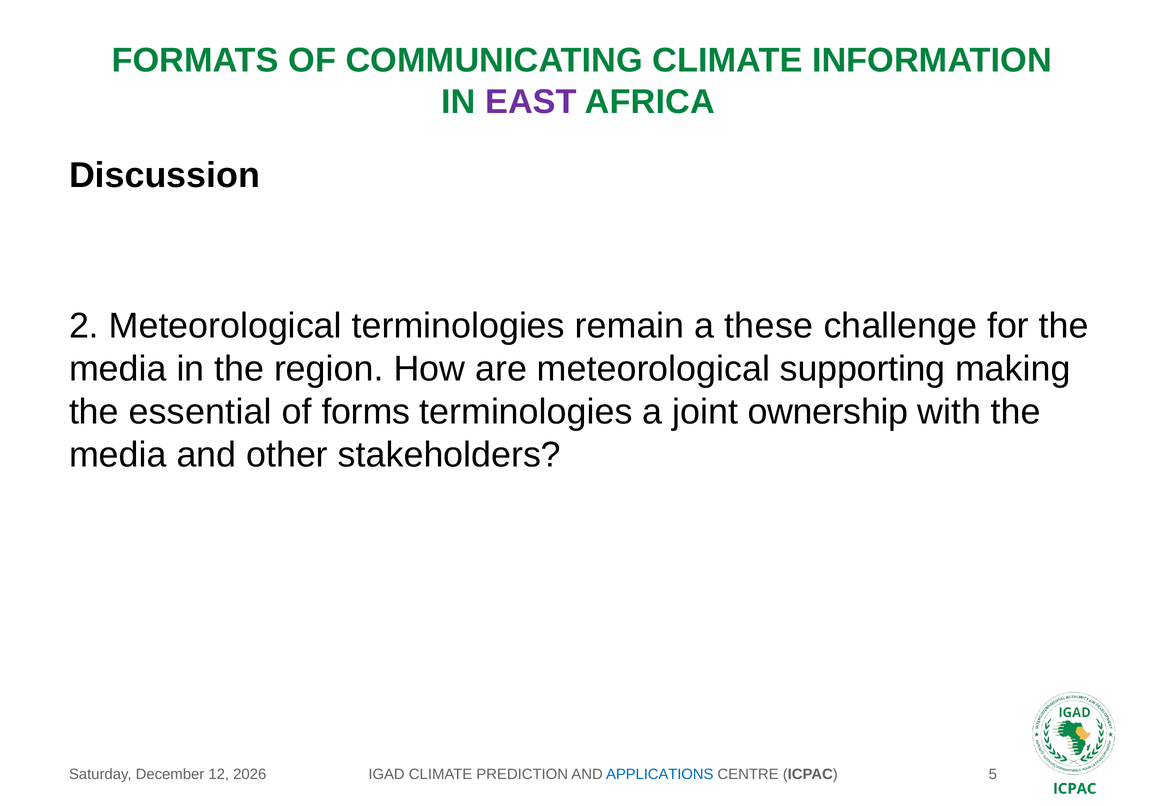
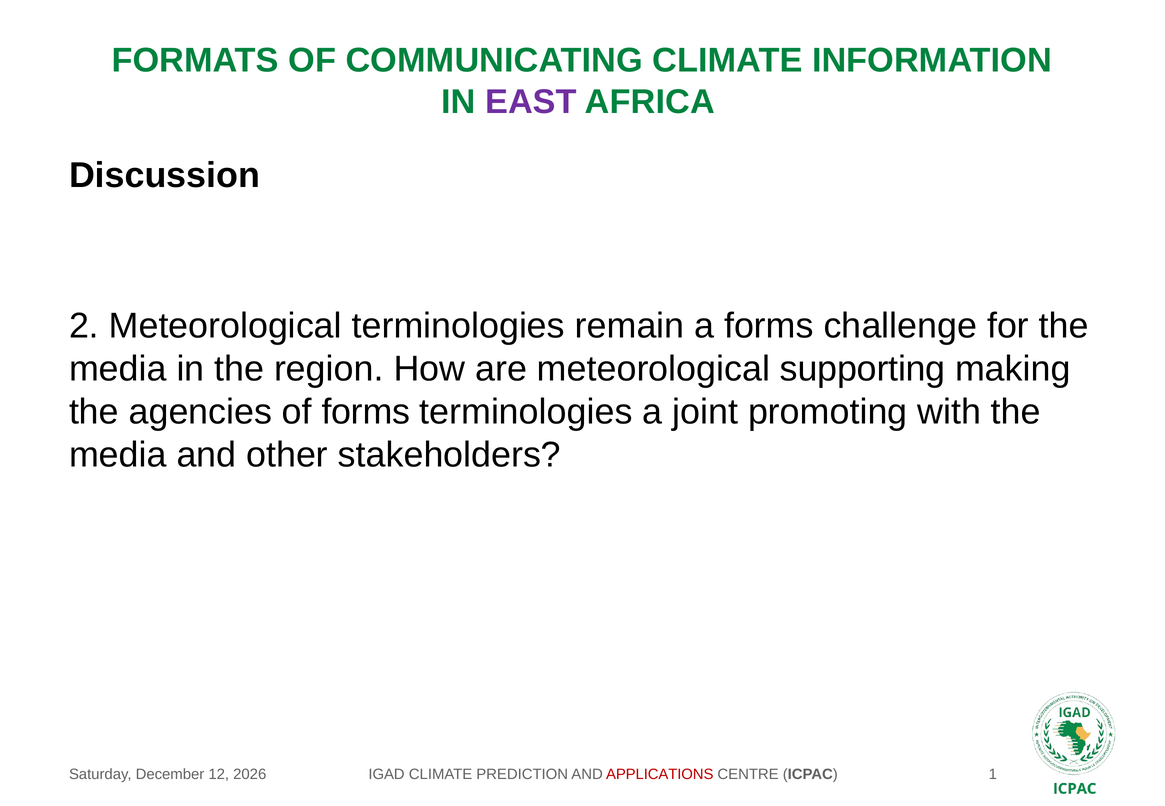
a these: these -> forms
essential: essential -> agencies
ownership: ownership -> promoting
APPLICATIONS colour: blue -> red
5: 5 -> 1
